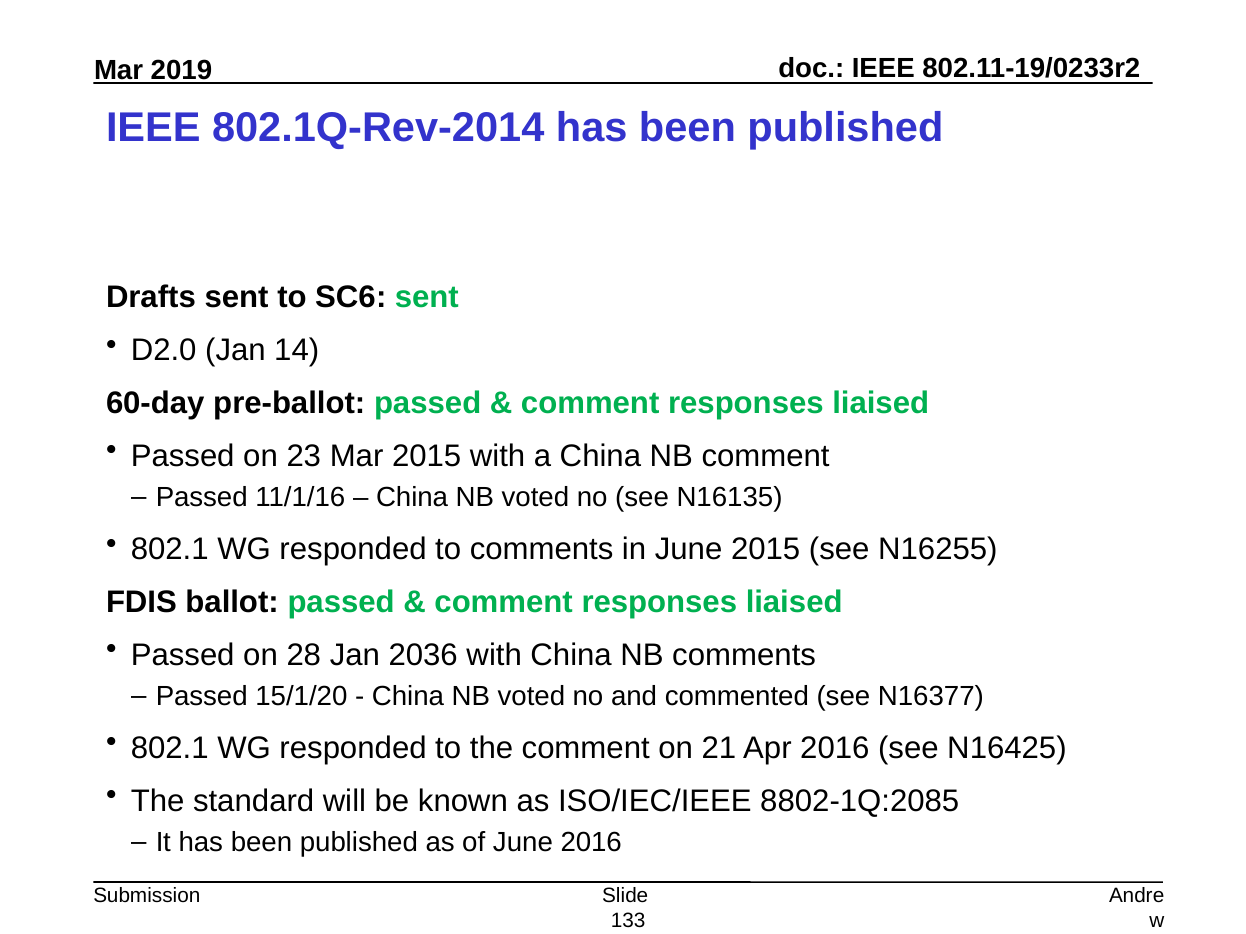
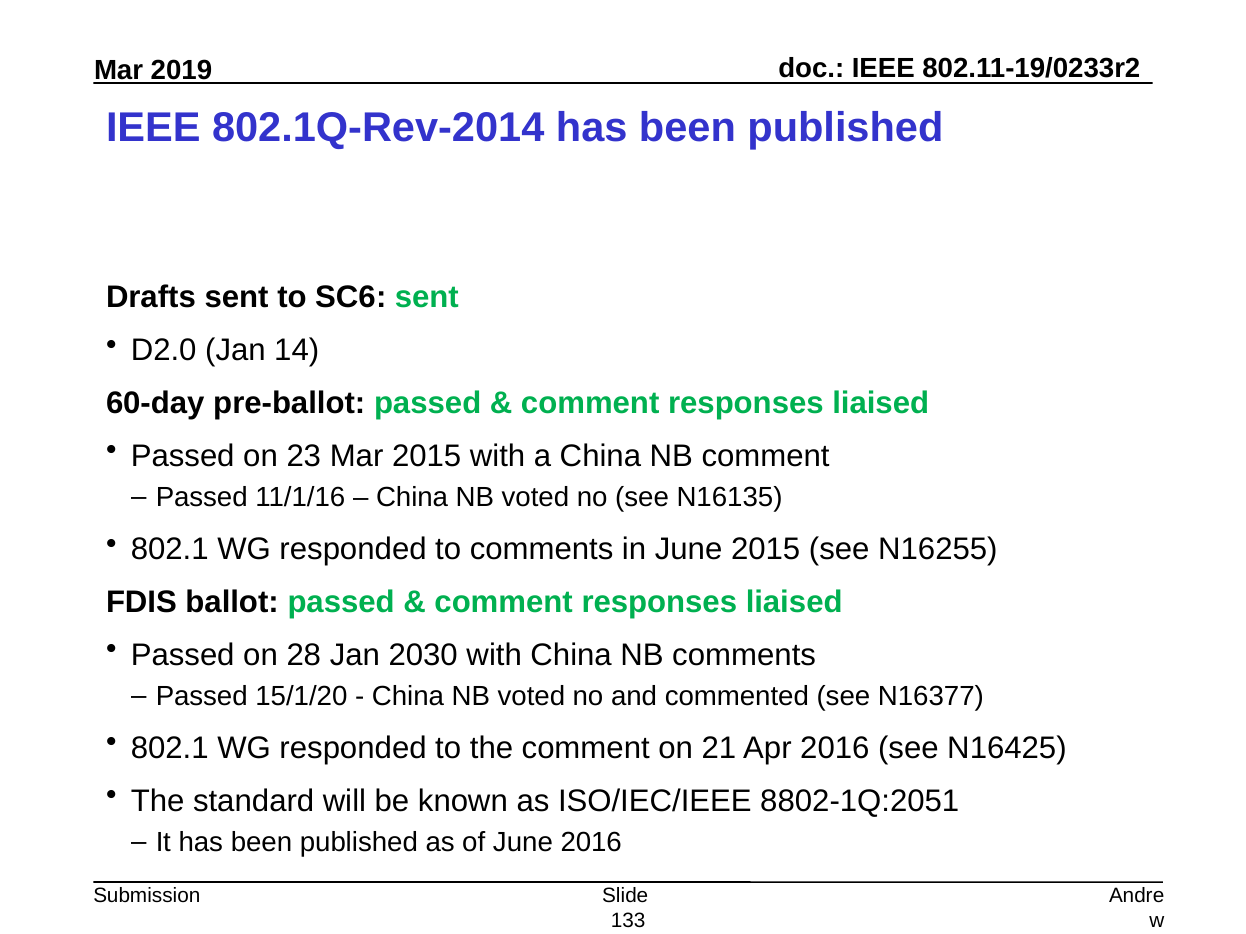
2036: 2036 -> 2030
8802-1Q:2085: 8802-1Q:2085 -> 8802-1Q:2051
